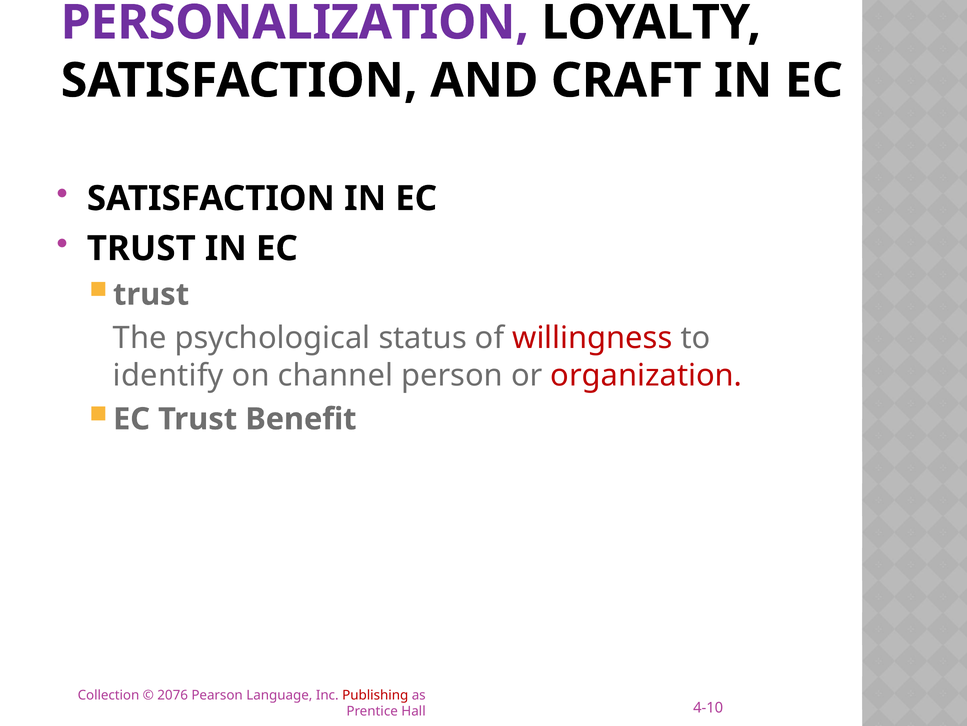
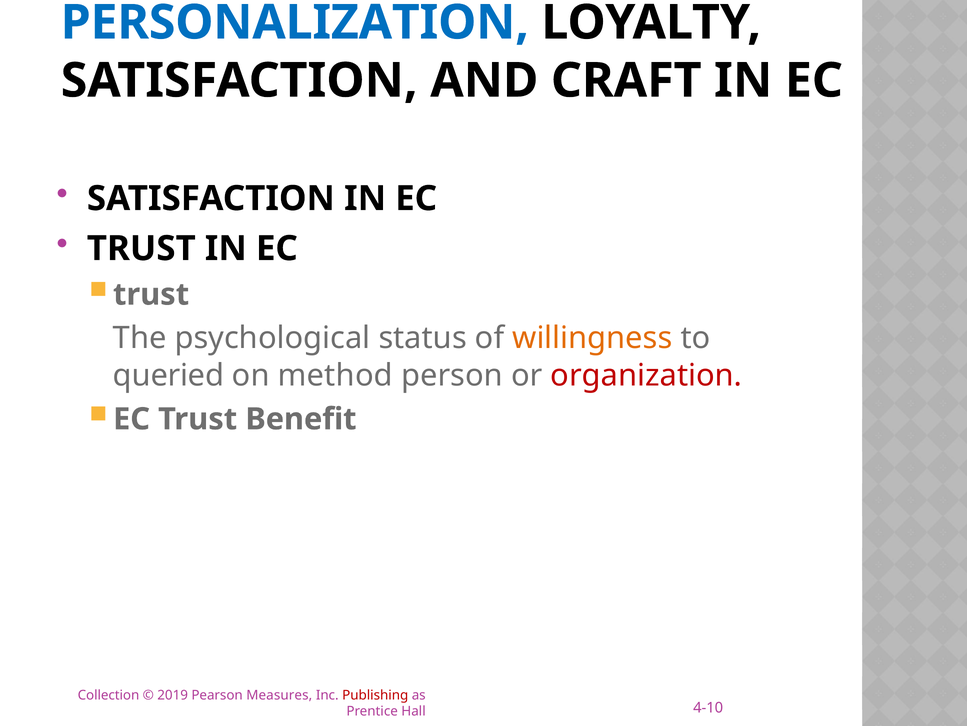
PERSONALIZATION colour: purple -> blue
willingness colour: red -> orange
identify: identify -> queried
channel: channel -> method
2076: 2076 -> 2019
Language: Language -> Measures
